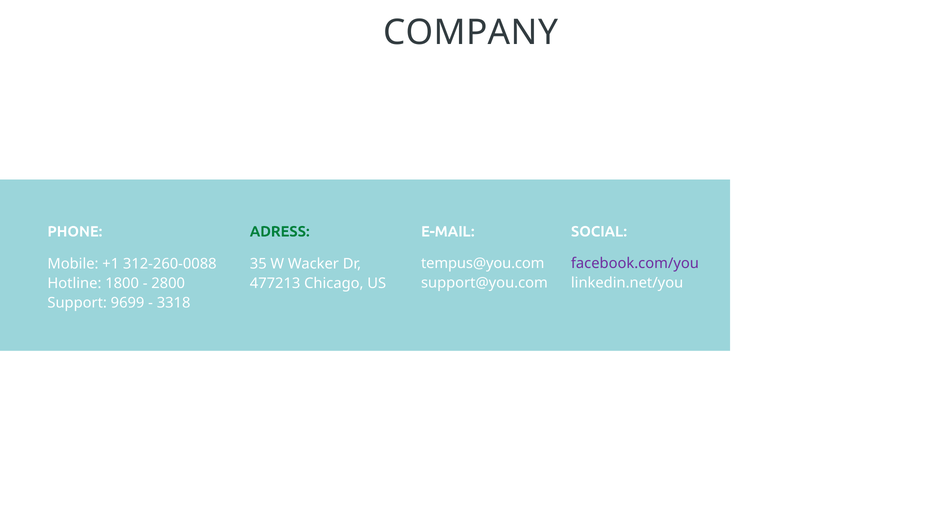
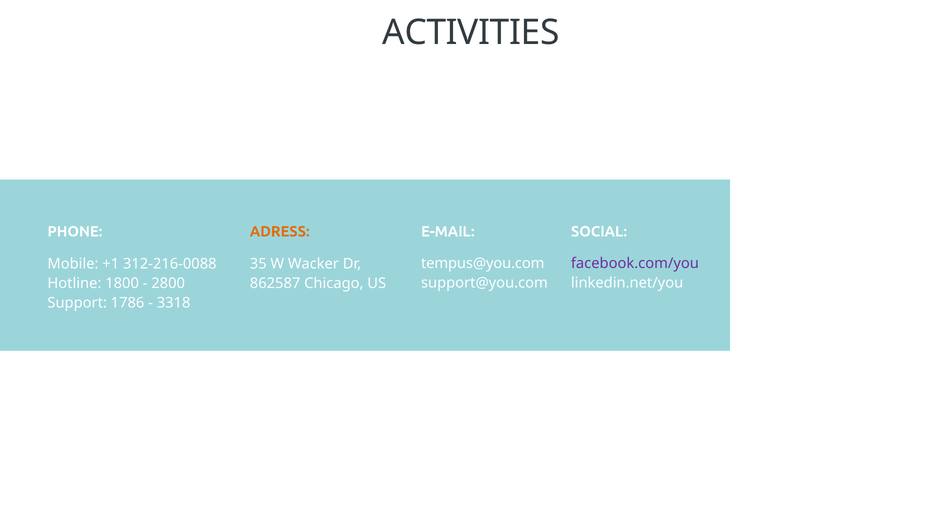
COMPANY: COMPANY -> ACTIVITIES
ADRESS colour: green -> orange
312-260-0088: 312-260-0088 -> 312-216-0088
477213: 477213 -> 862587
9699: 9699 -> 1786
